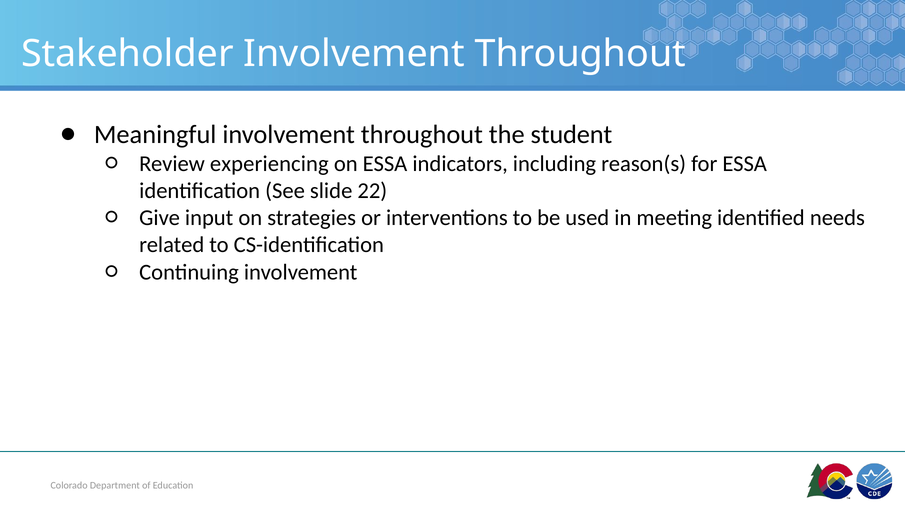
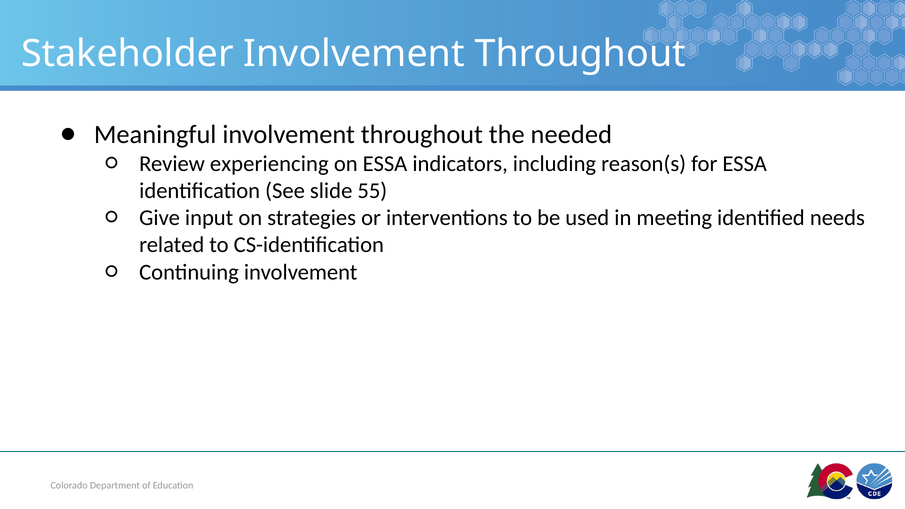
student: student -> needed
22: 22 -> 55
